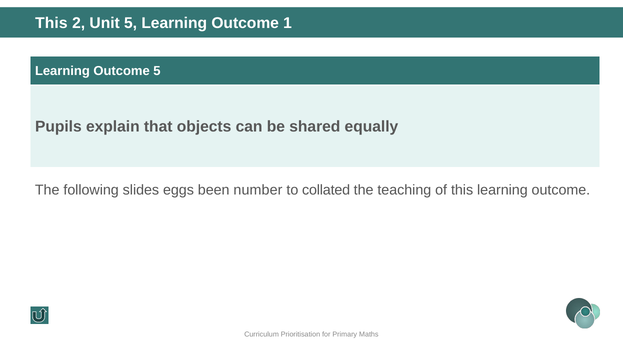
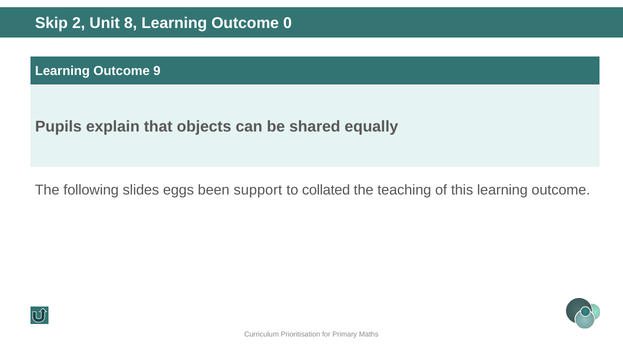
This at (51, 23): This -> Skip
Unit 5: 5 -> 8
1: 1 -> 0
Outcome 5: 5 -> 9
number: number -> support
